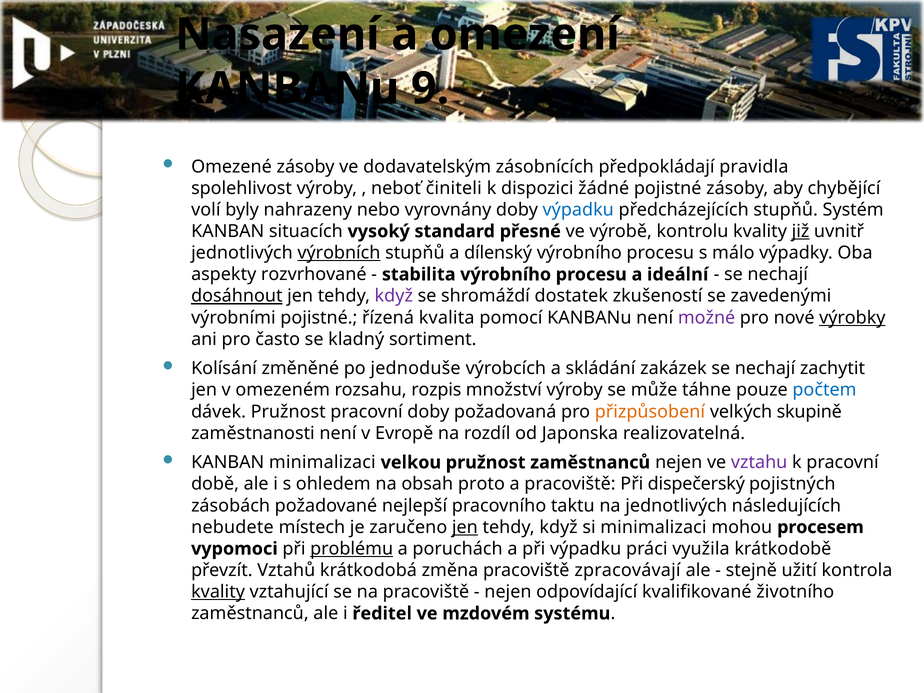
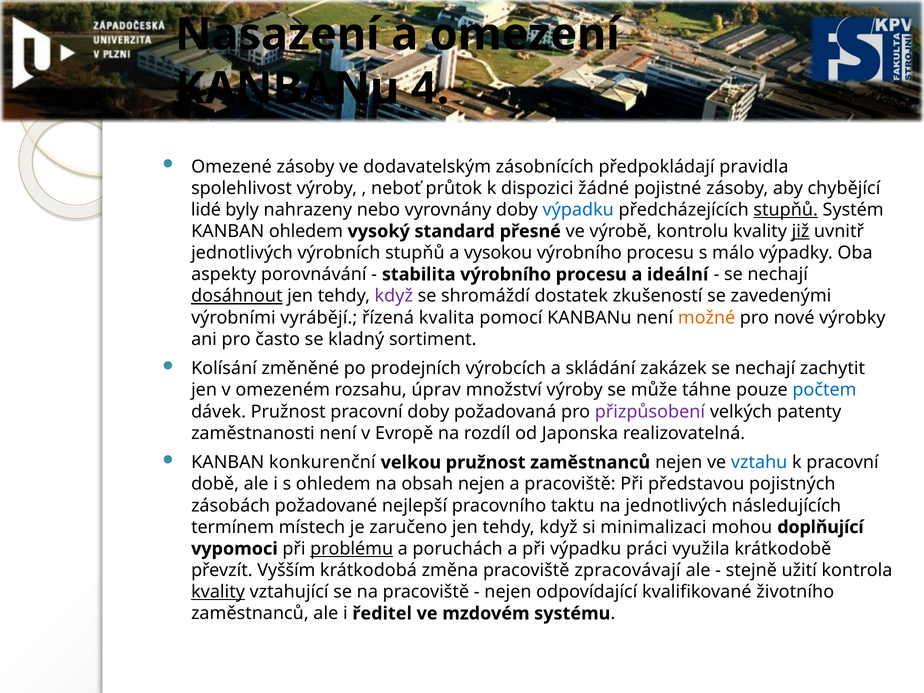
9: 9 -> 4
činiteli: činiteli -> průtok
volí: volí -> lidé
stupňů at (786, 210) underline: none -> present
KANBAN situacích: situacích -> ohledem
výrobních underline: present -> none
dílenský: dílenský -> vysokou
rozvrhované: rozvrhované -> porovnávání
výrobními pojistné: pojistné -> vyrábějí
možné colour: purple -> orange
výrobky underline: present -> none
jednoduše: jednoduše -> prodejních
rozpis: rozpis -> úprav
přizpůsobení colour: orange -> purple
skupině: skupině -> patenty
KANBAN minimalizaci: minimalizaci -> konkurenční
vztahu colour: purple -> blue
obsah proto: proto -> nejen
dispečerský: dispečerský -> představou
nebudete: nebudete -> termínem
jen at (465, 527) underline: present -> none
procesem: procesem -> doplňující
Vztahů: Vztahů -> Vyšším
